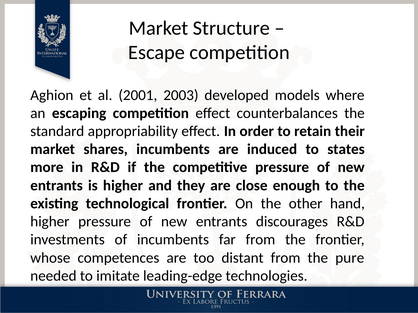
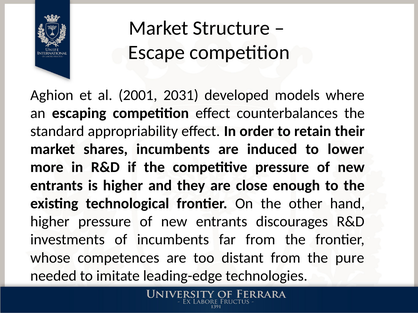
2003: 2003 -> 2031
states: states -> lower
